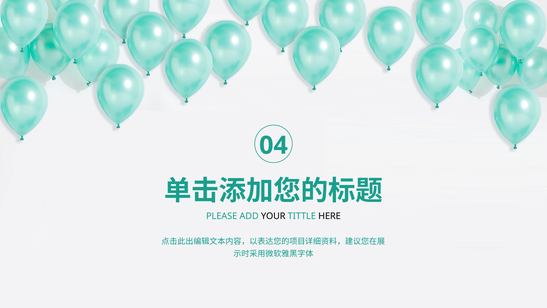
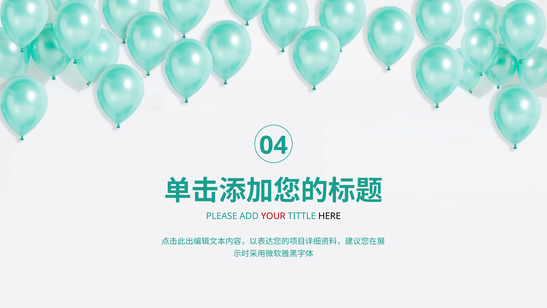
YOUR colour: black -> red
